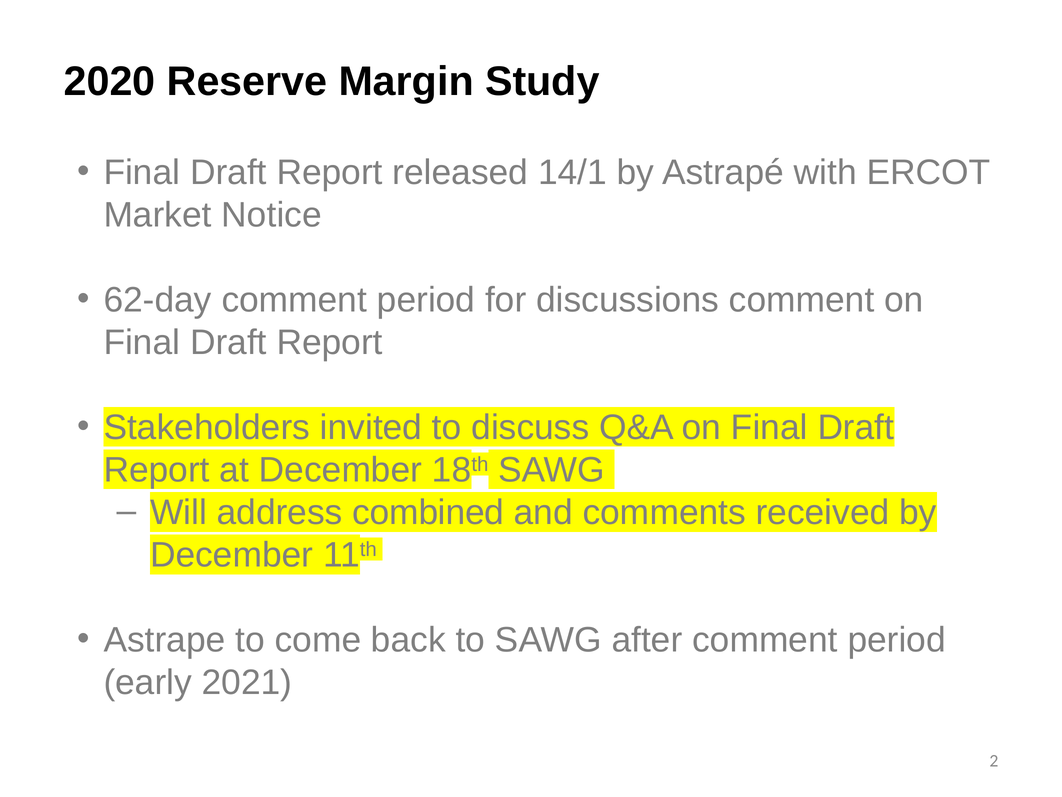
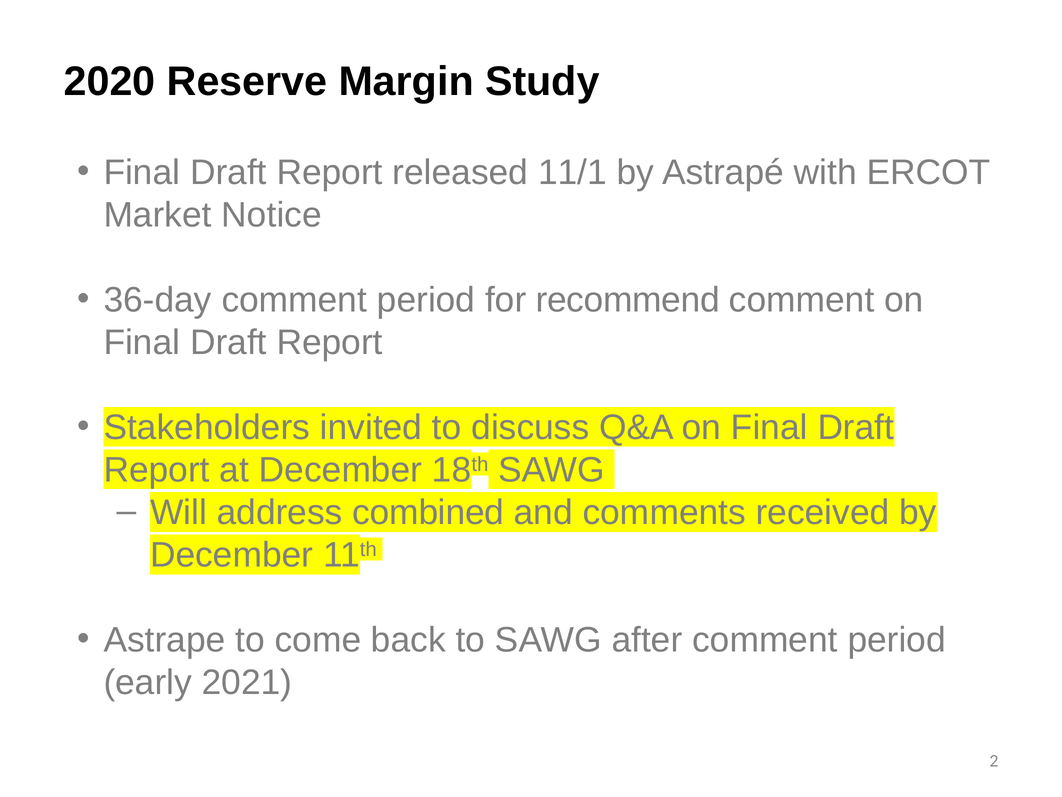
14/1: 14/1 -> 11/1
62-day: 62-day -> 36-day
discussions: discussions -> recommend
